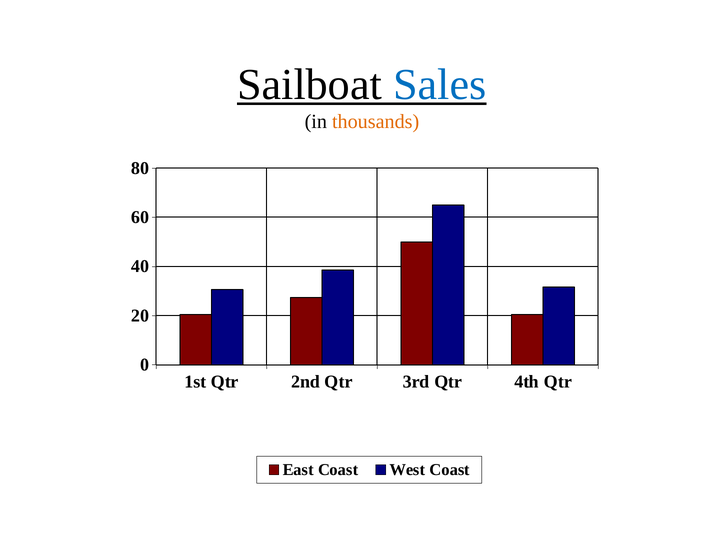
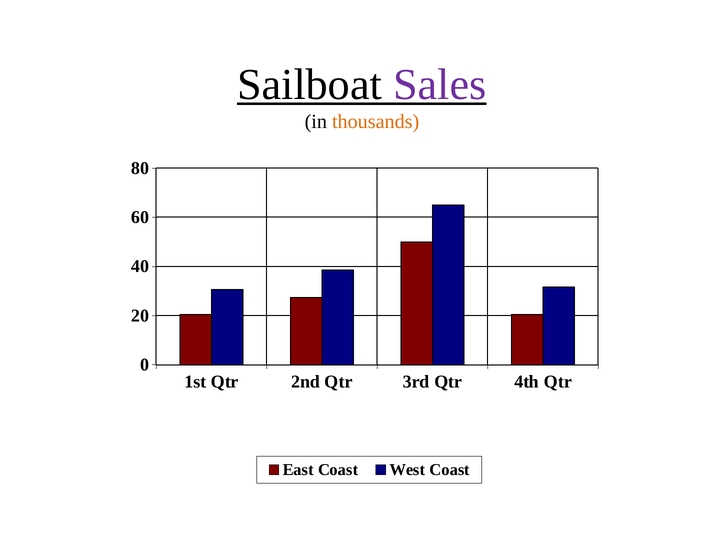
Sales colour: blue -> purple
